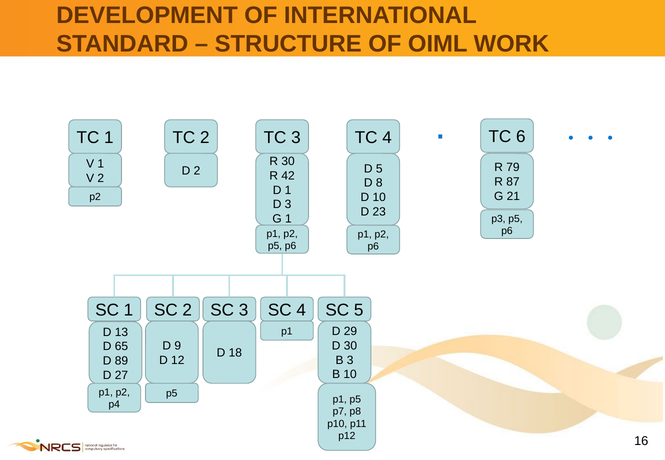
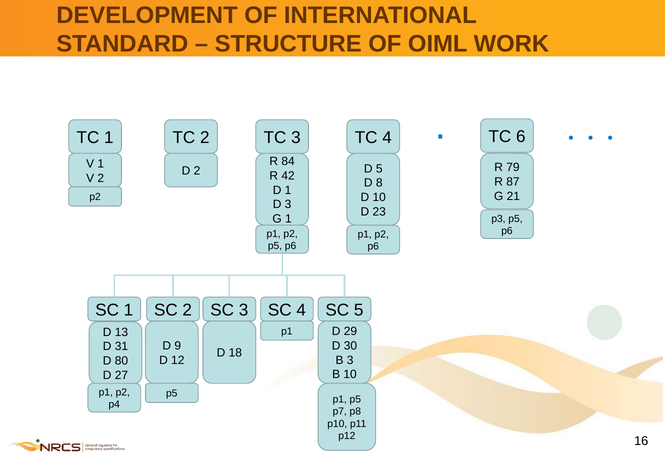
R 30: 30 -> 84
65: 65 -> 31
89: 89 -> 80
